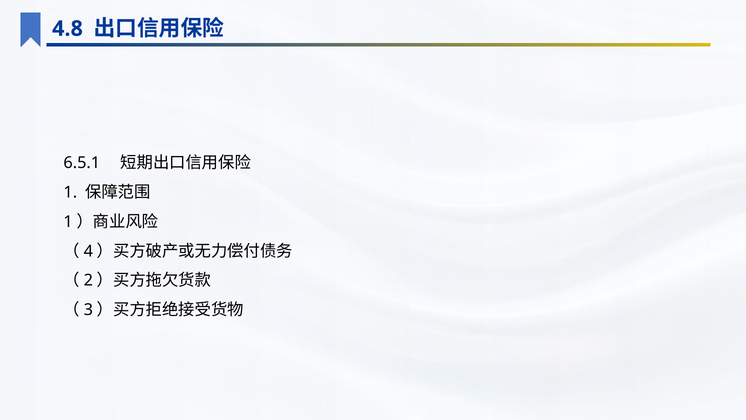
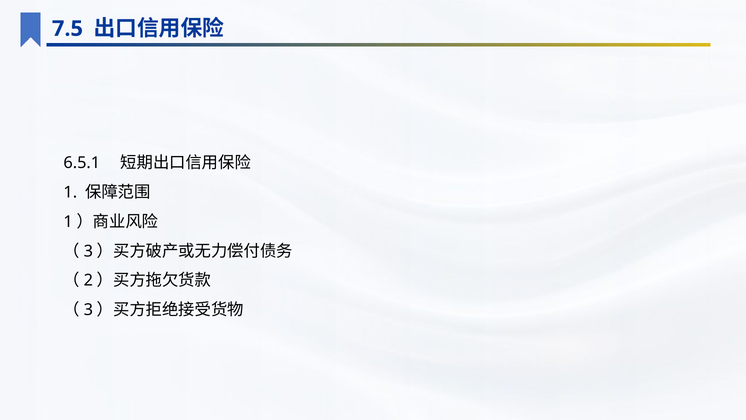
4.8: 4.8 -> 7.5
4 at (88, 251): 4 -> 3
